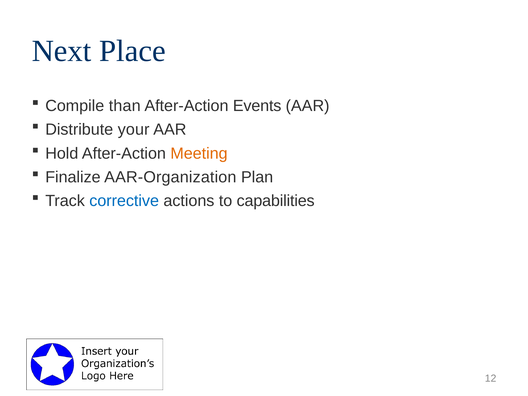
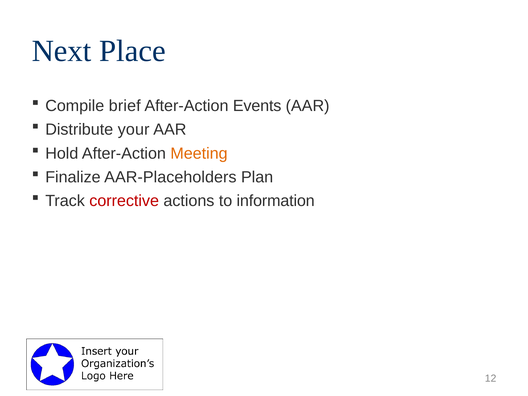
than: than -> brief
AAR-Organization: AAR-Organization -> AAR-Placeholders
corrective colour: blue -> red
capabilities: capabilities -> information
